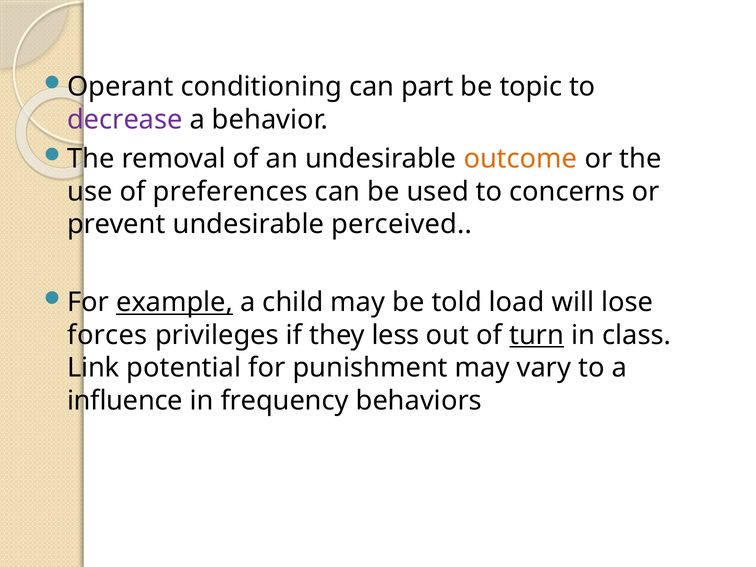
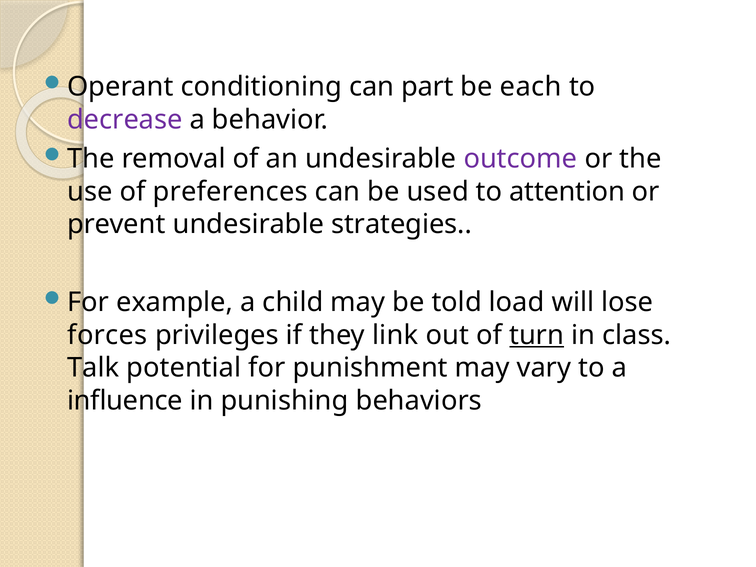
topic: topic -> each
outcome colour: orange -> purple
concerns: concerns -> attention
perceived: perceived -> strategies
example underline: present -> none
less: less -> link
Link: Link -> Talk
frequency: frequency -> punishing
